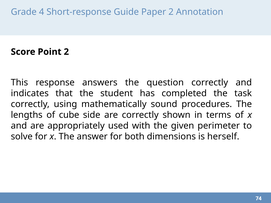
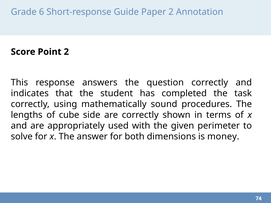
4: 4 -> 6
herself: herself -> money
